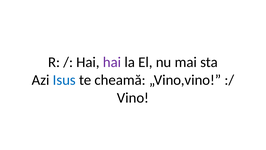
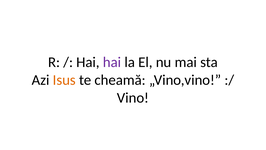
Isus colour: blue -> orange
